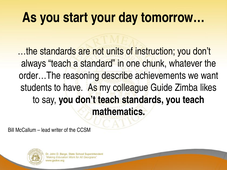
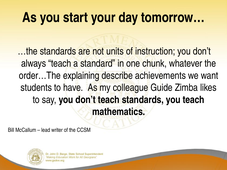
reasoning: reasoning -> explaining
